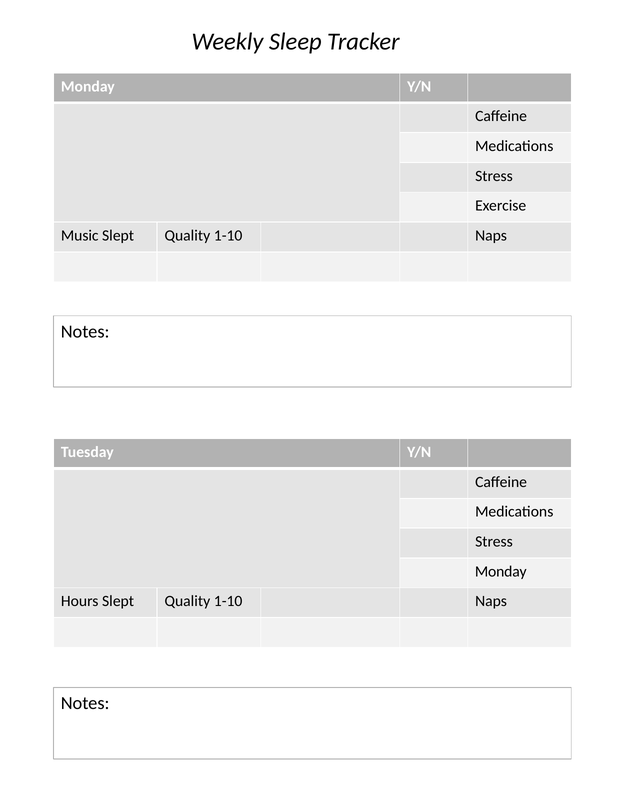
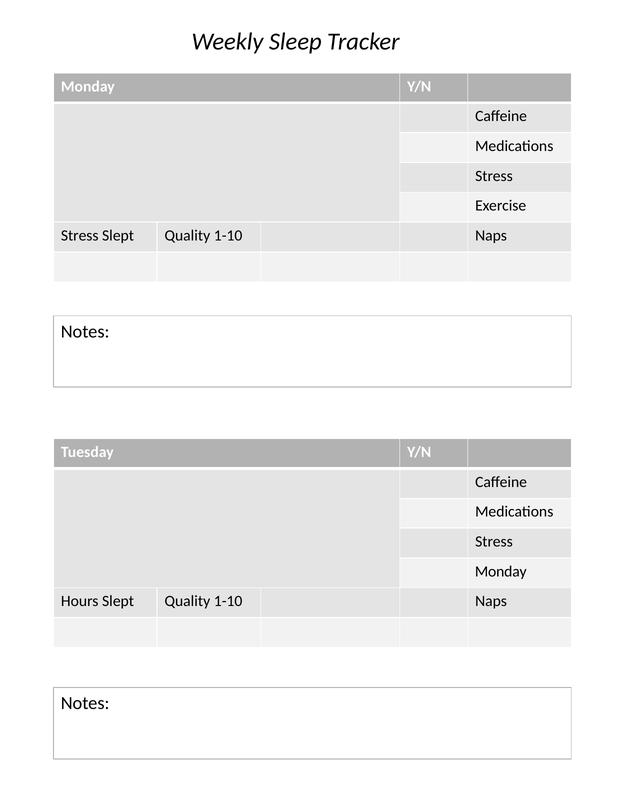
Music at (80, 236): Music -> Stress
